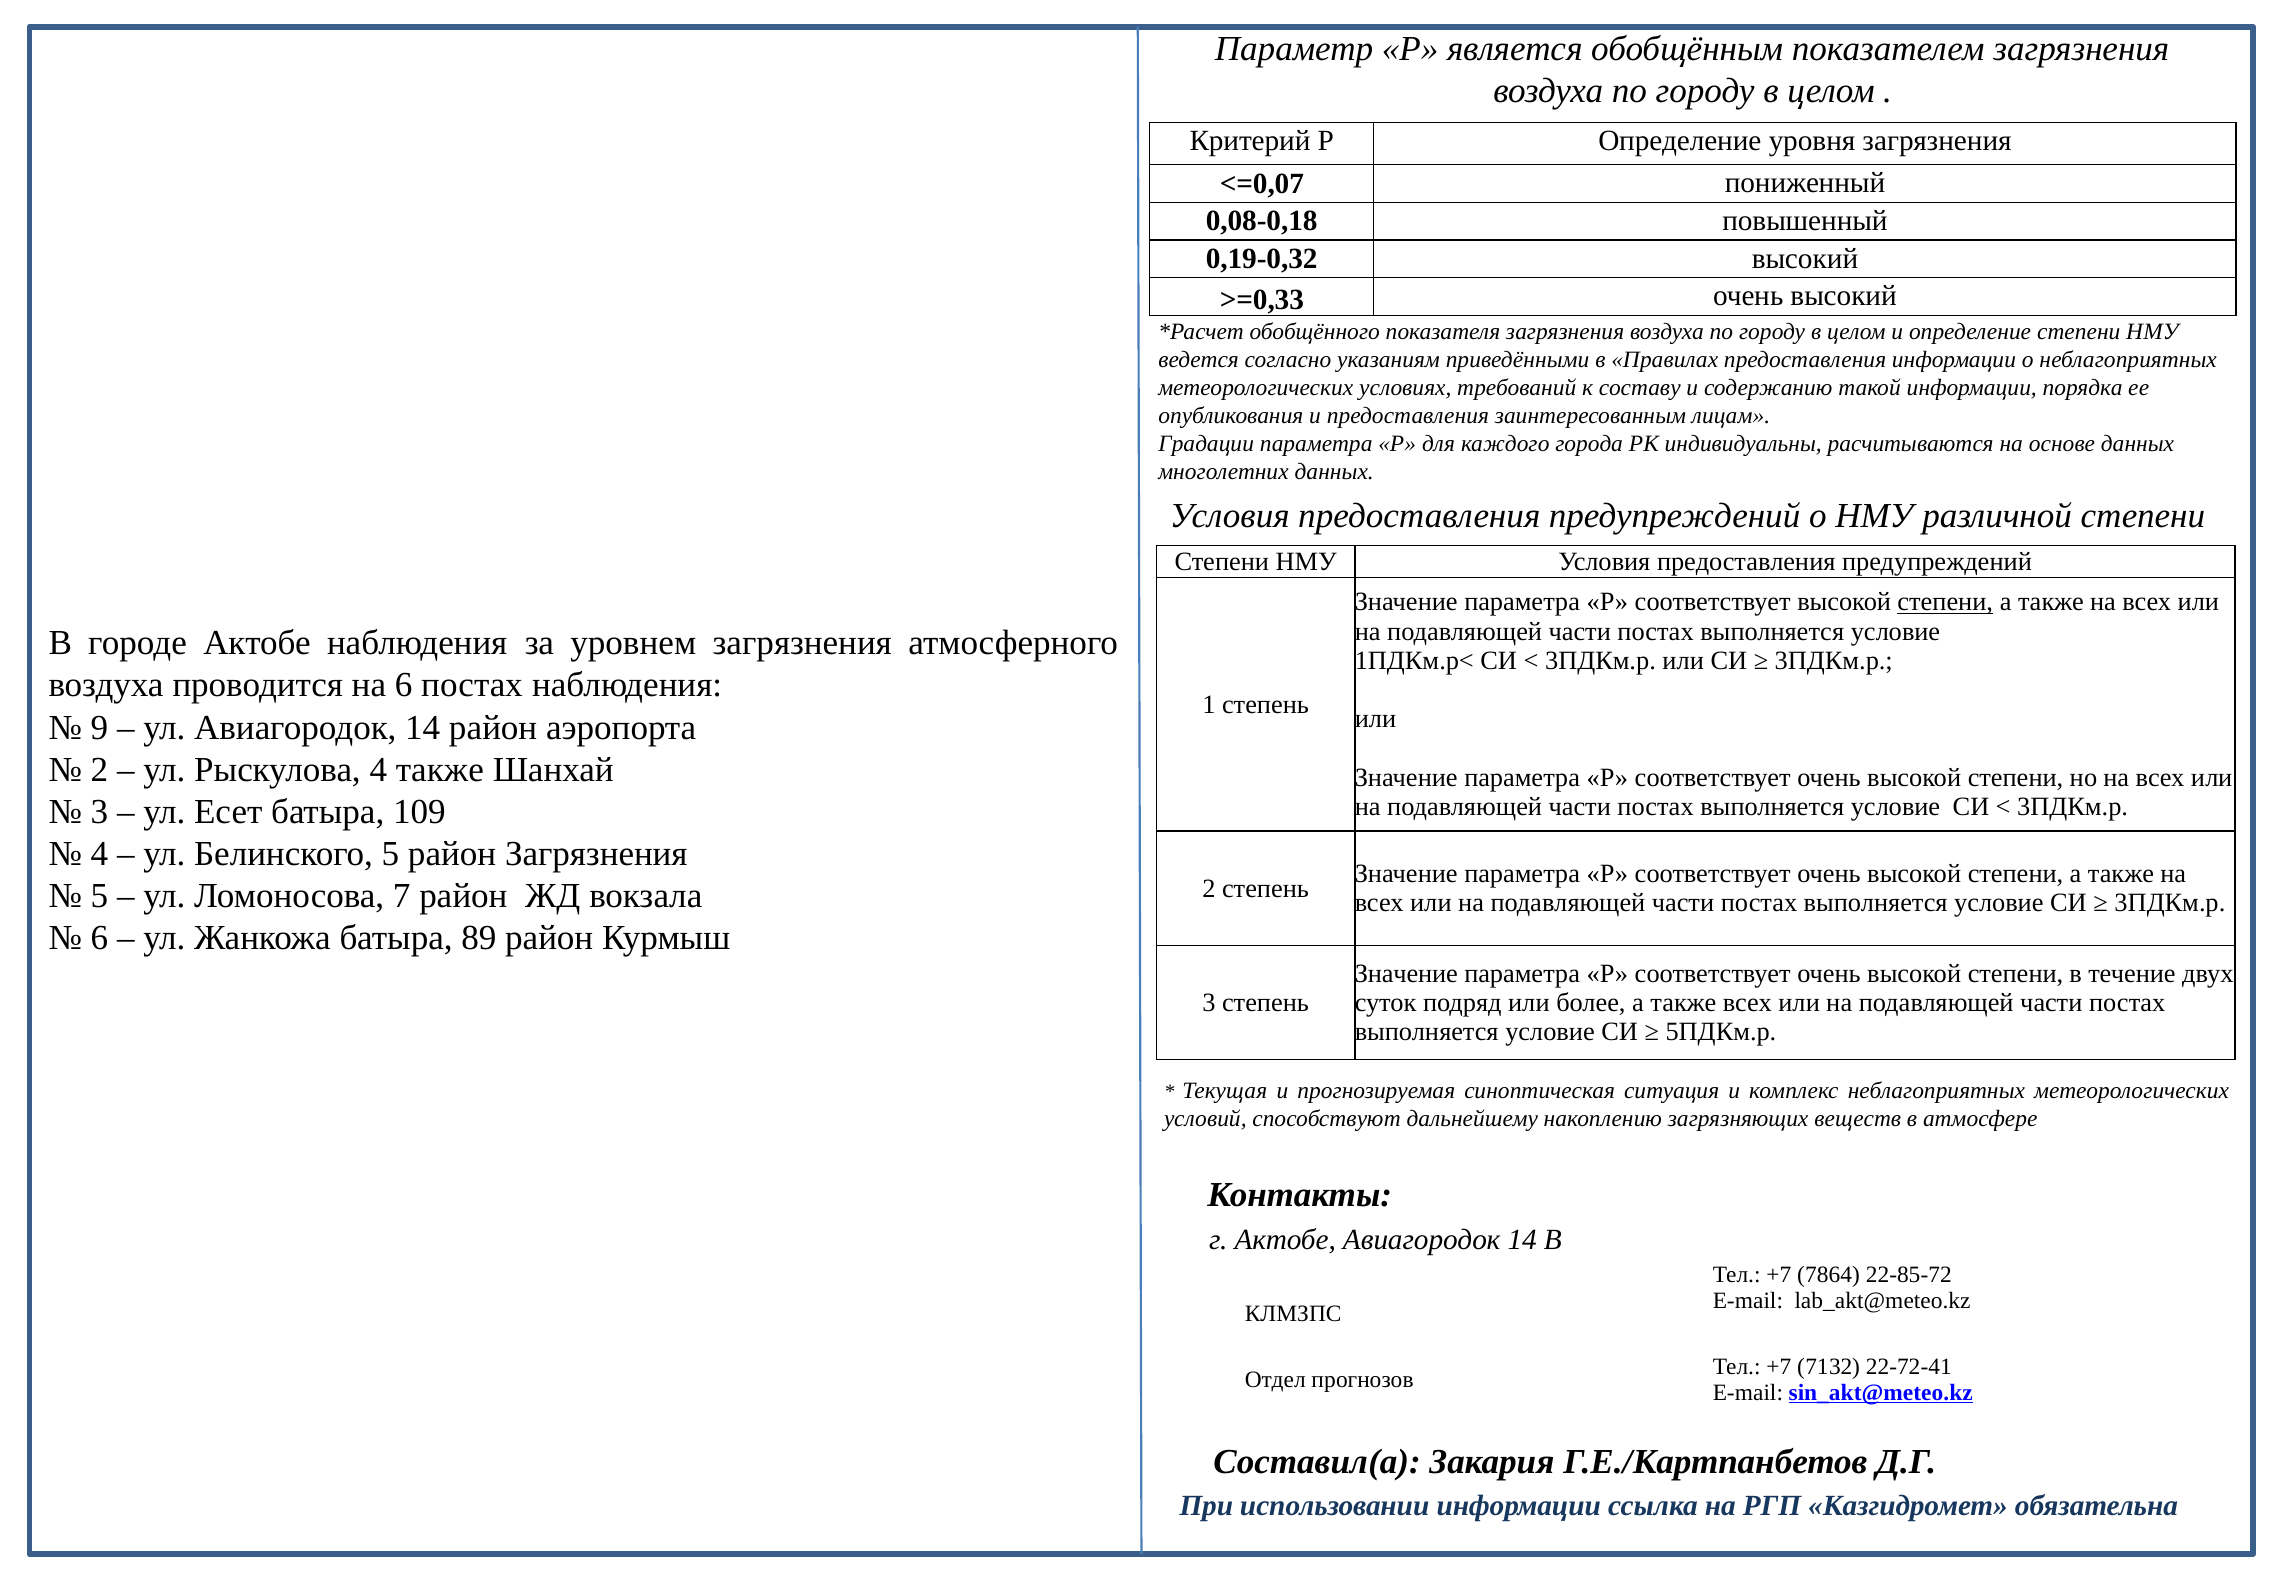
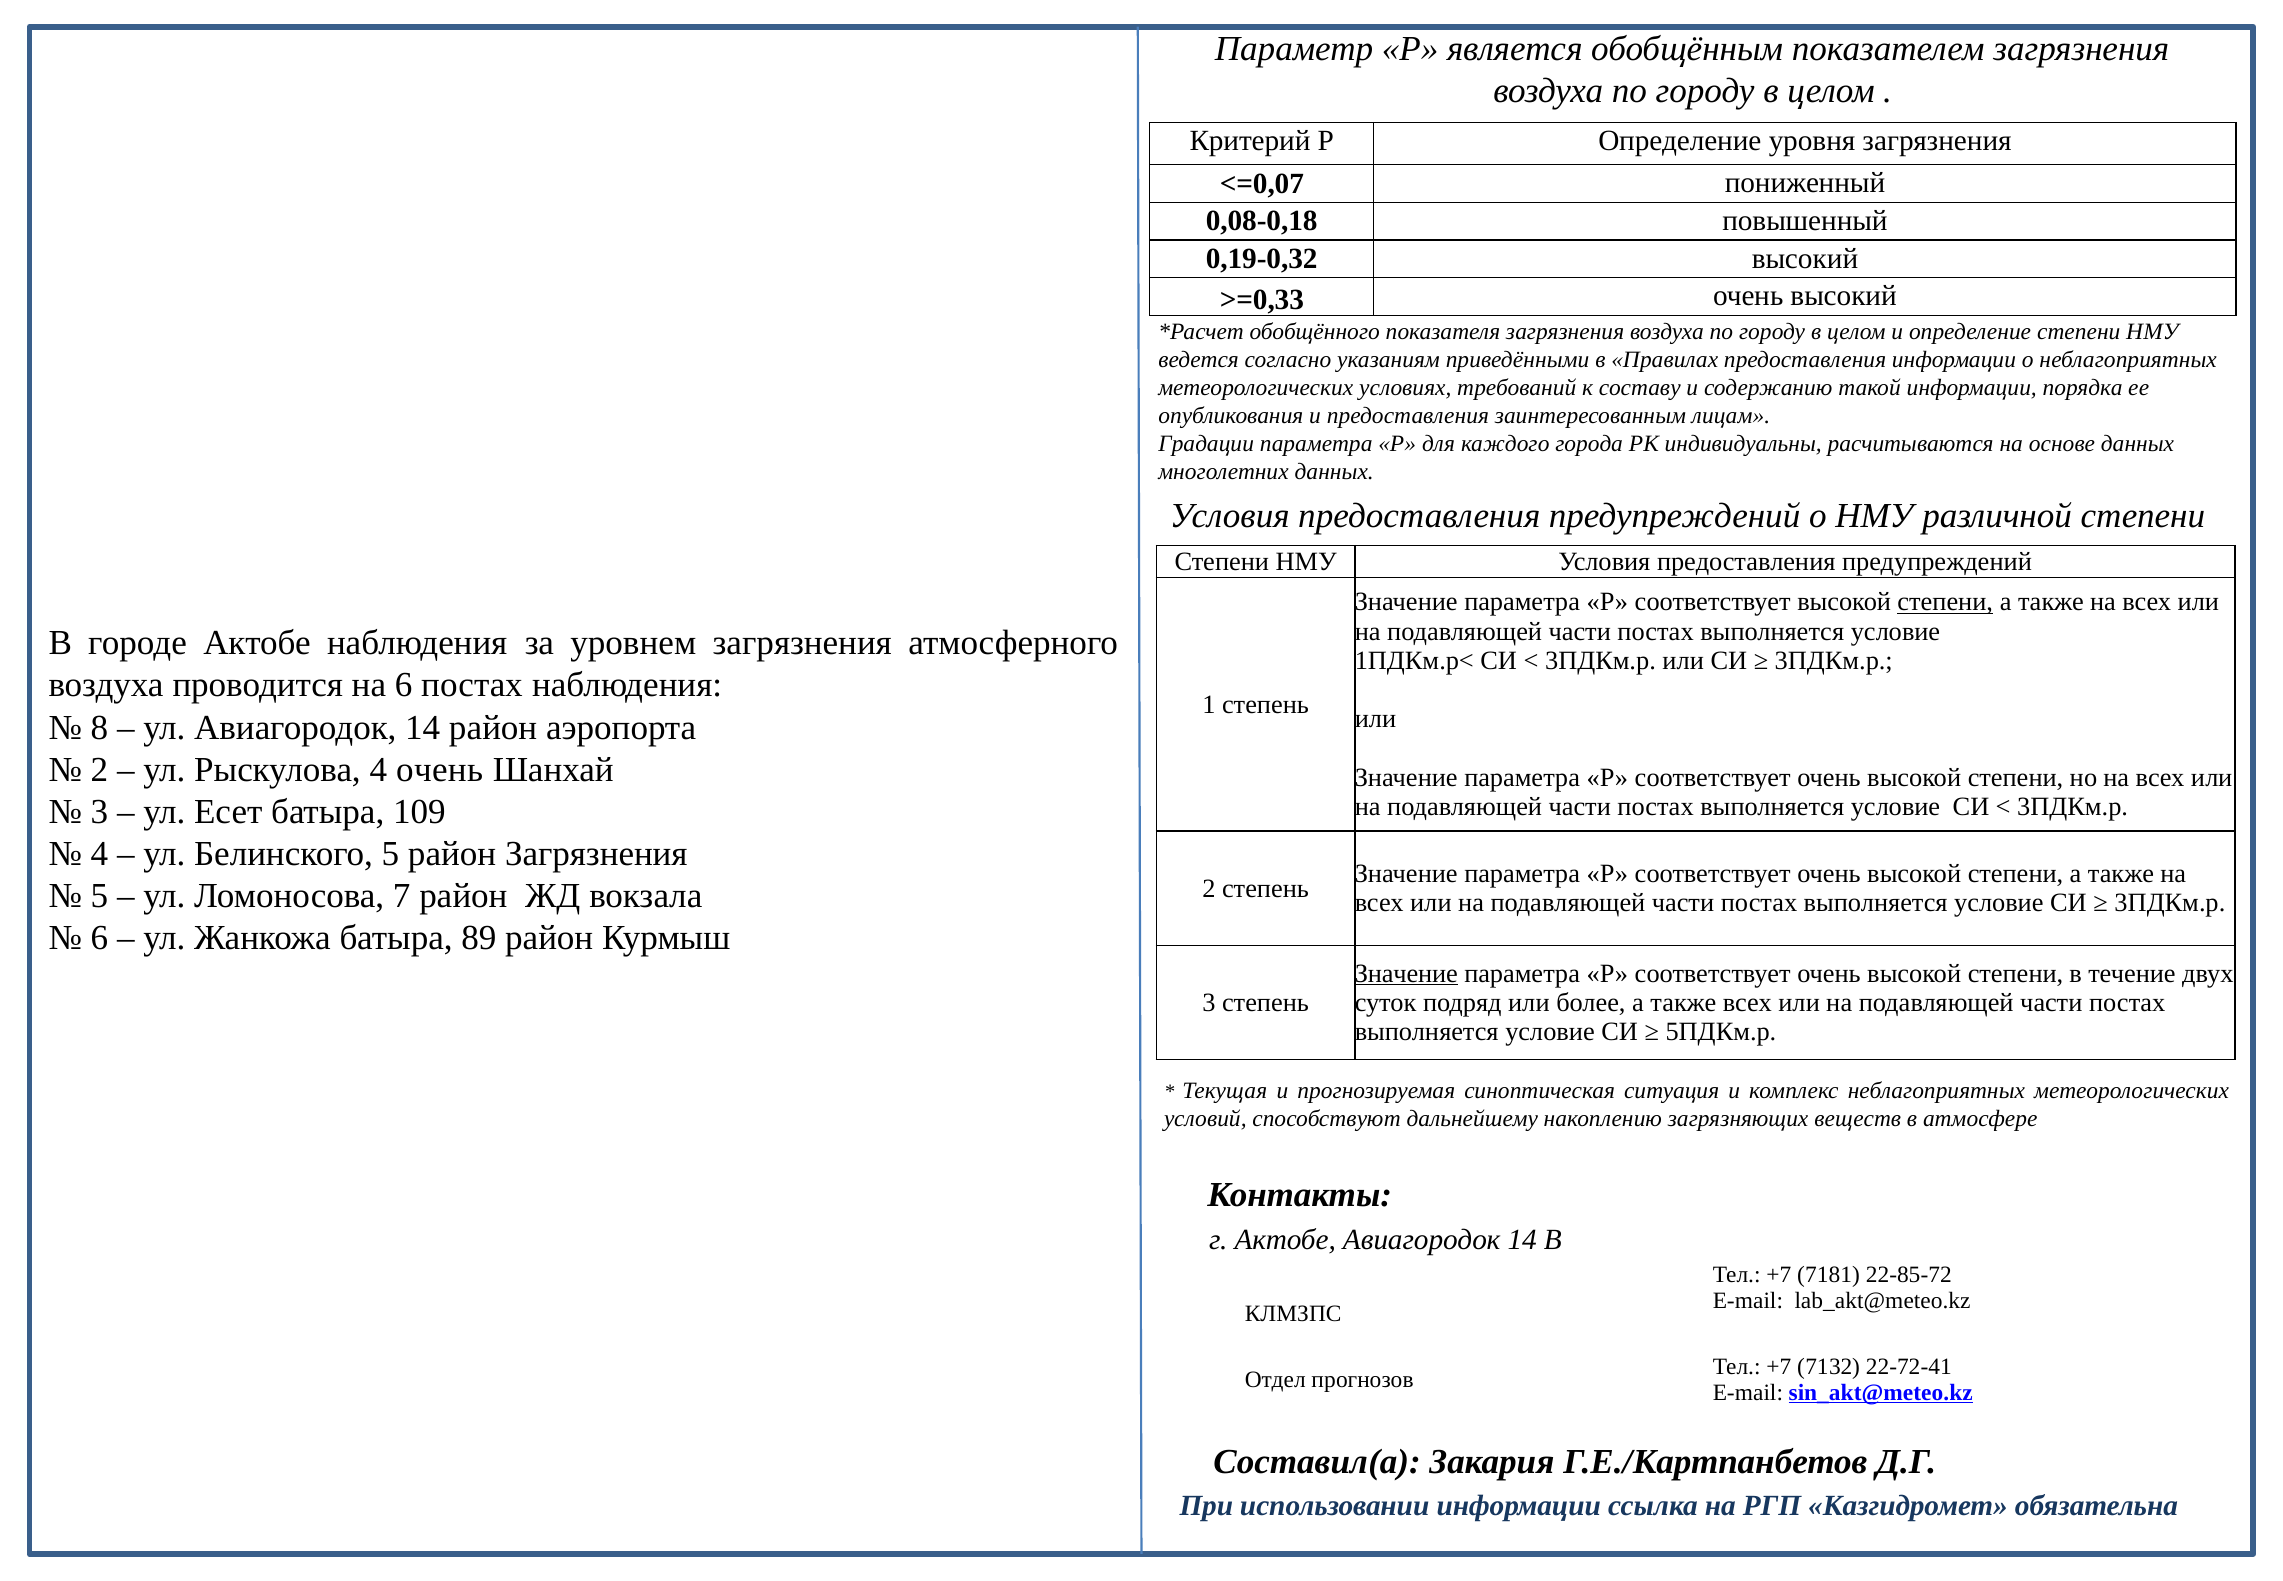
9: 9 -> 8
4 также: также -> очень
Значение at (1406, 973) underline: none -> present
7864: 7864 -> 7181
